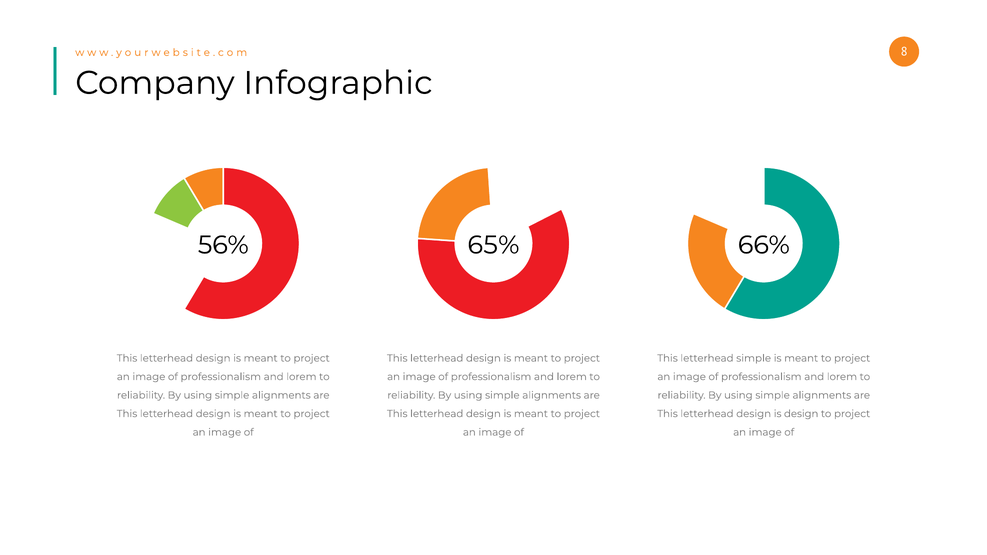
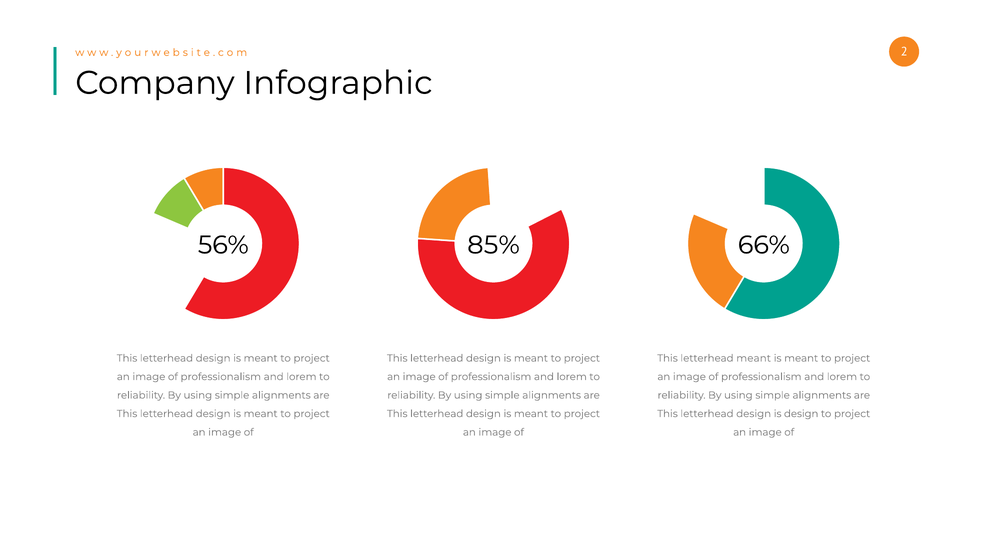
8: 8 -> 2
65%: 65% -> 85%
letterhead simple: simple -> meant
